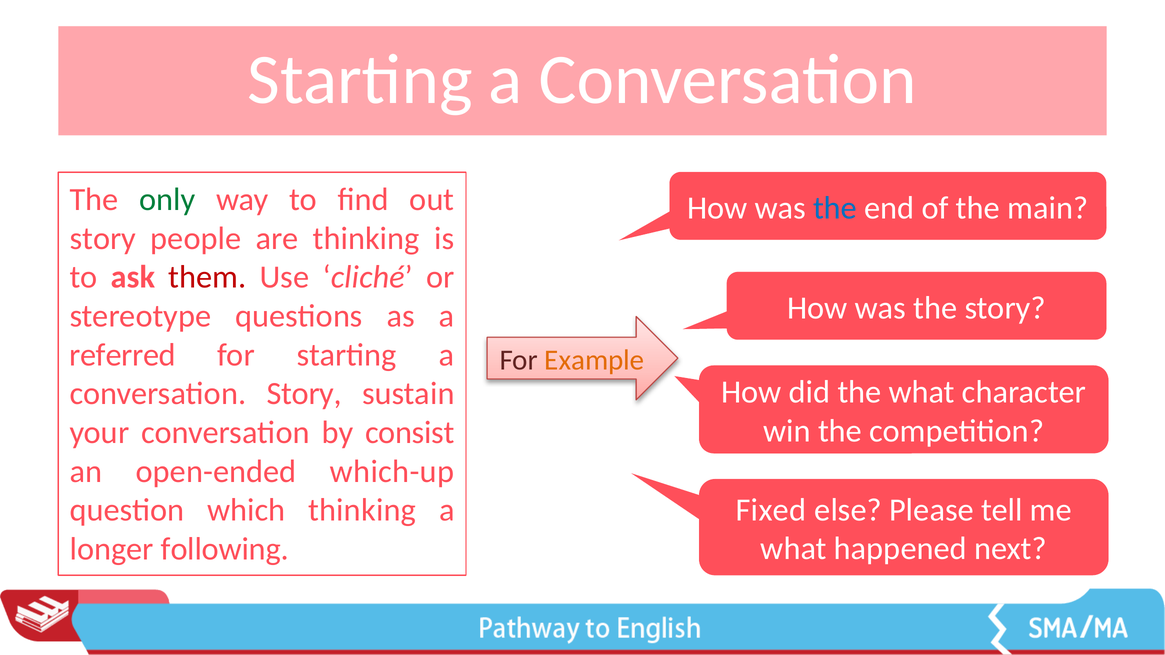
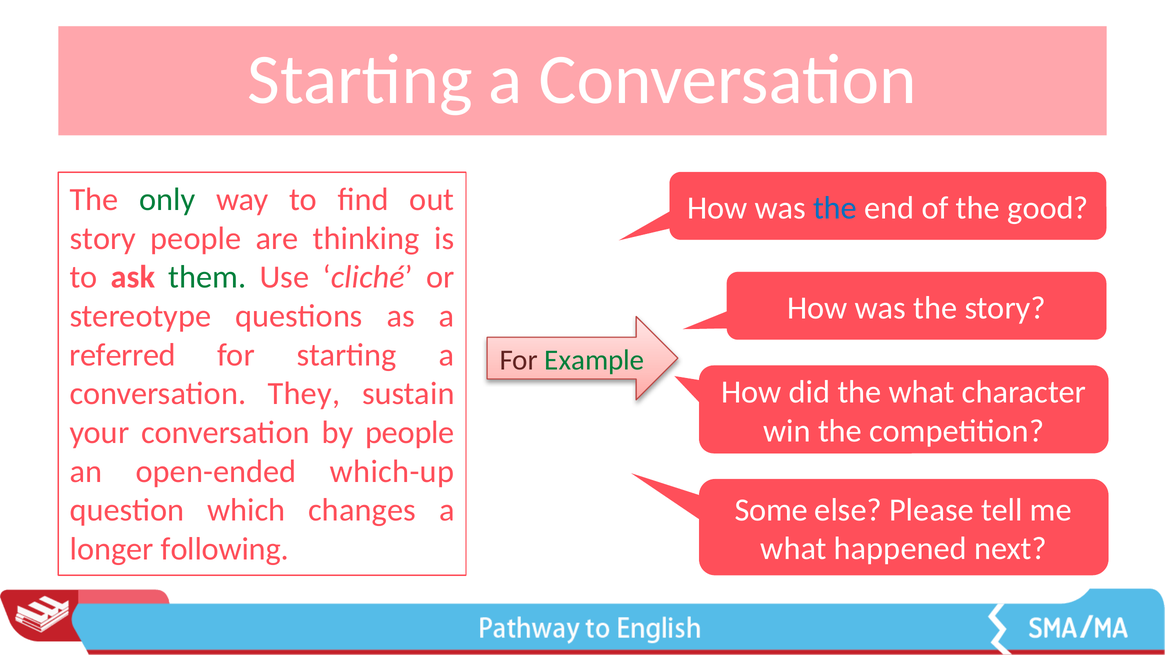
main: main -> good
them colour: red -> green
Example colour: orange -> green
conversation Story: Story -> They
by consist: consist -> people
Fixed: Fixed -> Some
which thinking: thinking -> changes
